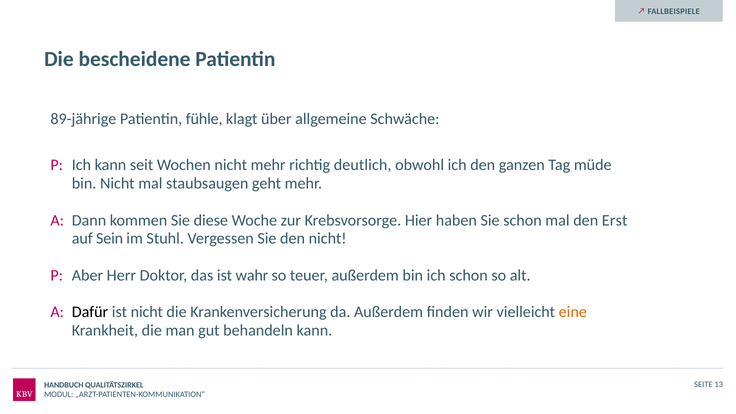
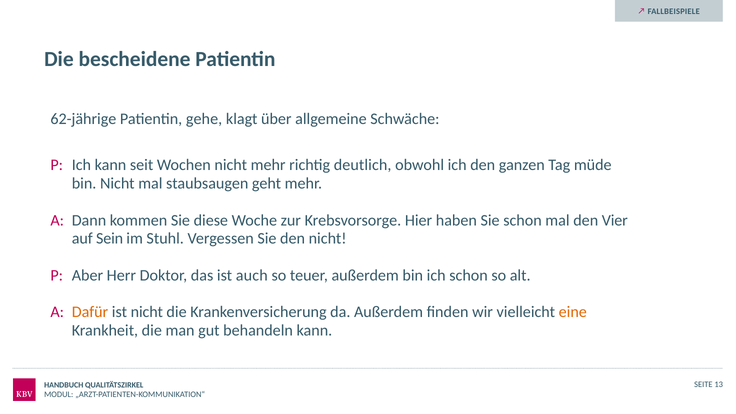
89-jährige: 89-jährige -> 62-jährige
fühle: fühle -> gehe
Erst: Erst -> Vier
wahr: wahr -> auch
Dafür colour: black -> orange
